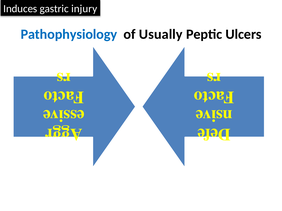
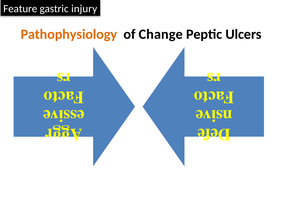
Induces: Induces -> Feature
Pathophysiology colour: blue -> orange
Usually: Usually -> Change
